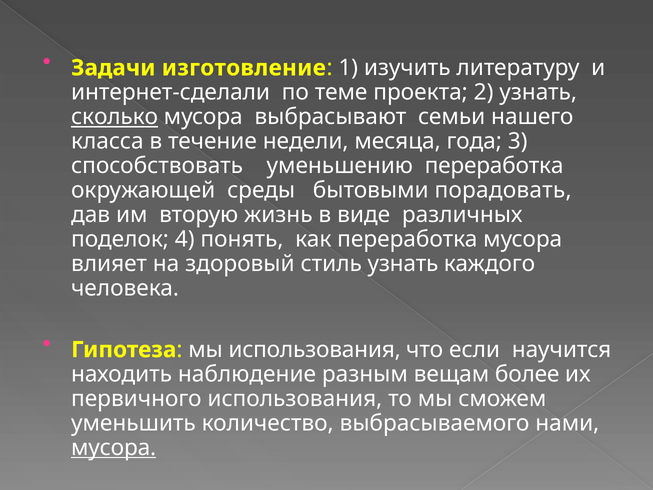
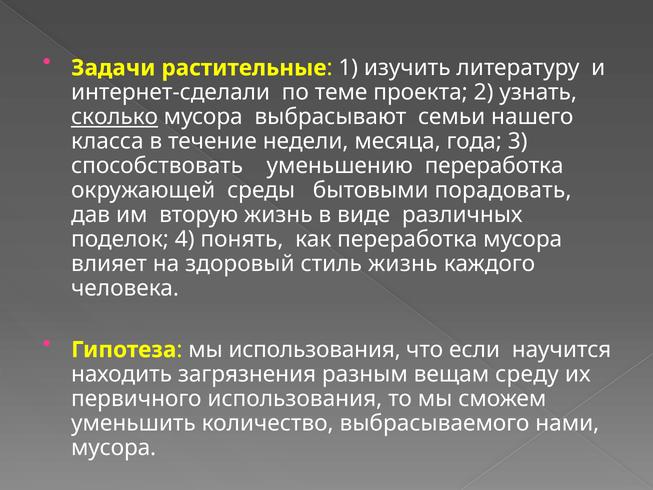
изготовление: изготовление -> растительные
стиль узнать: узнать -> жизнь
наблюдение: наблюдение -> загрязнения
более: более -> среду
мусора at (114, 447) underline: present -> none
